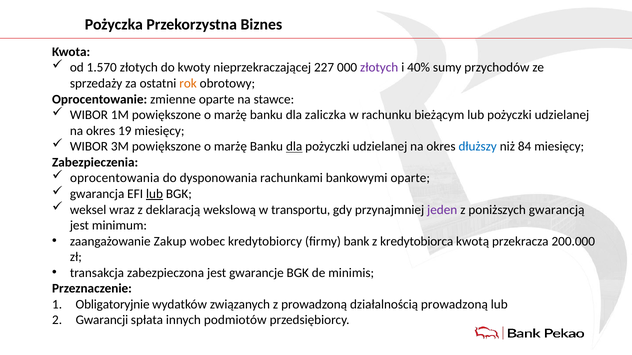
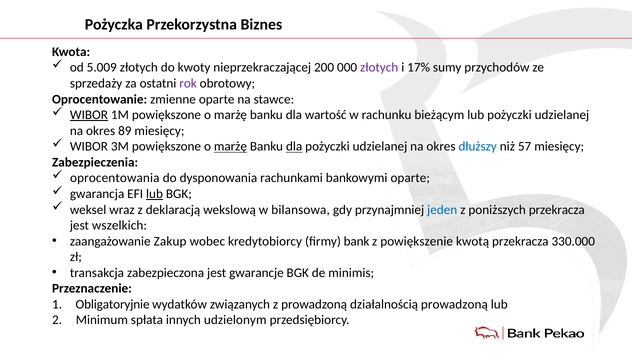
1.570: 1.570 -> 5.009
227: 227 -> 200
40%: 40% -> 17%
rok colour: orange -> purple
WIBOR at (89, 115) underline: none -> present
zaliczka: zaliczka -> wartość
19: 19 -> 89
marżę at (230, 147) underline: none -> present
84: 84 -> 57
transportu: transportu -> bilansowa
jeden colour: purple -> blue
poniższych gwarancją: gwarancją -> przekracza
minimum: minimum -> wszelkich
kredytobiorca: kredytobiorca -> powiększenie
200.000: 200.000 -> 330.000
Gwarancji: Gwarancji -> Minimum
podmiotów: podmiotów -> udzielonym
